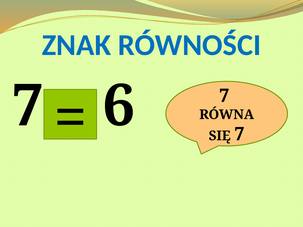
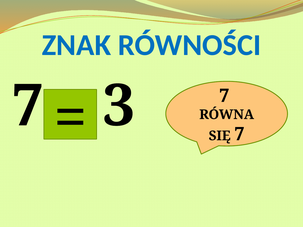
6: 6 -> 3
